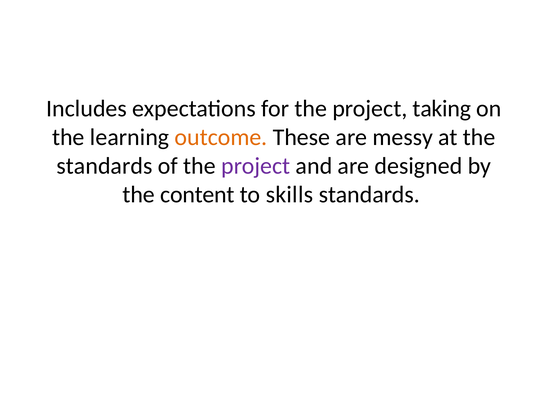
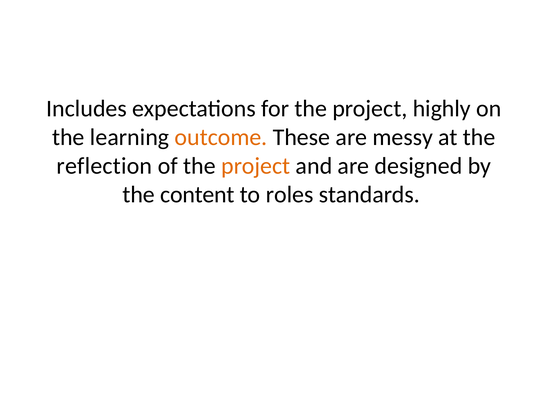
taking: taking -> highly
standards at (105, 166): standards -> reflection
project at (256, 166) colour: purple -> orange
skills: skills -> roles
